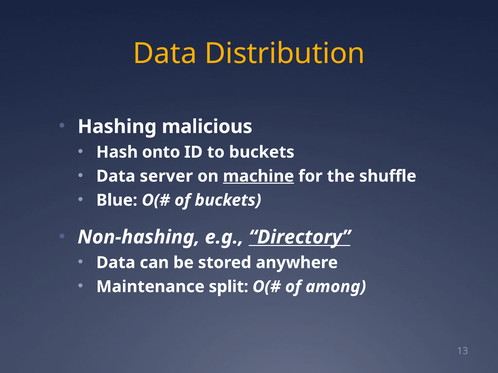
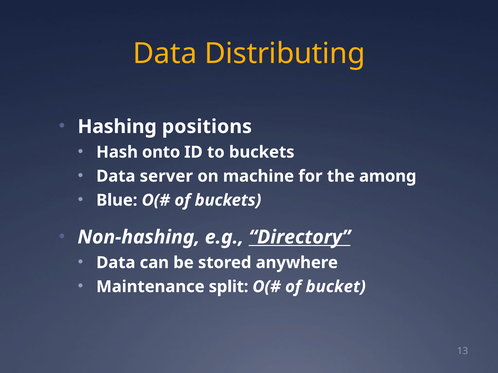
Distribution: Distribution -> Distributing
malicious: malicious -> positions
machine underline: present -> none
shuffle: shuffle -> among
among: among -> bucket
